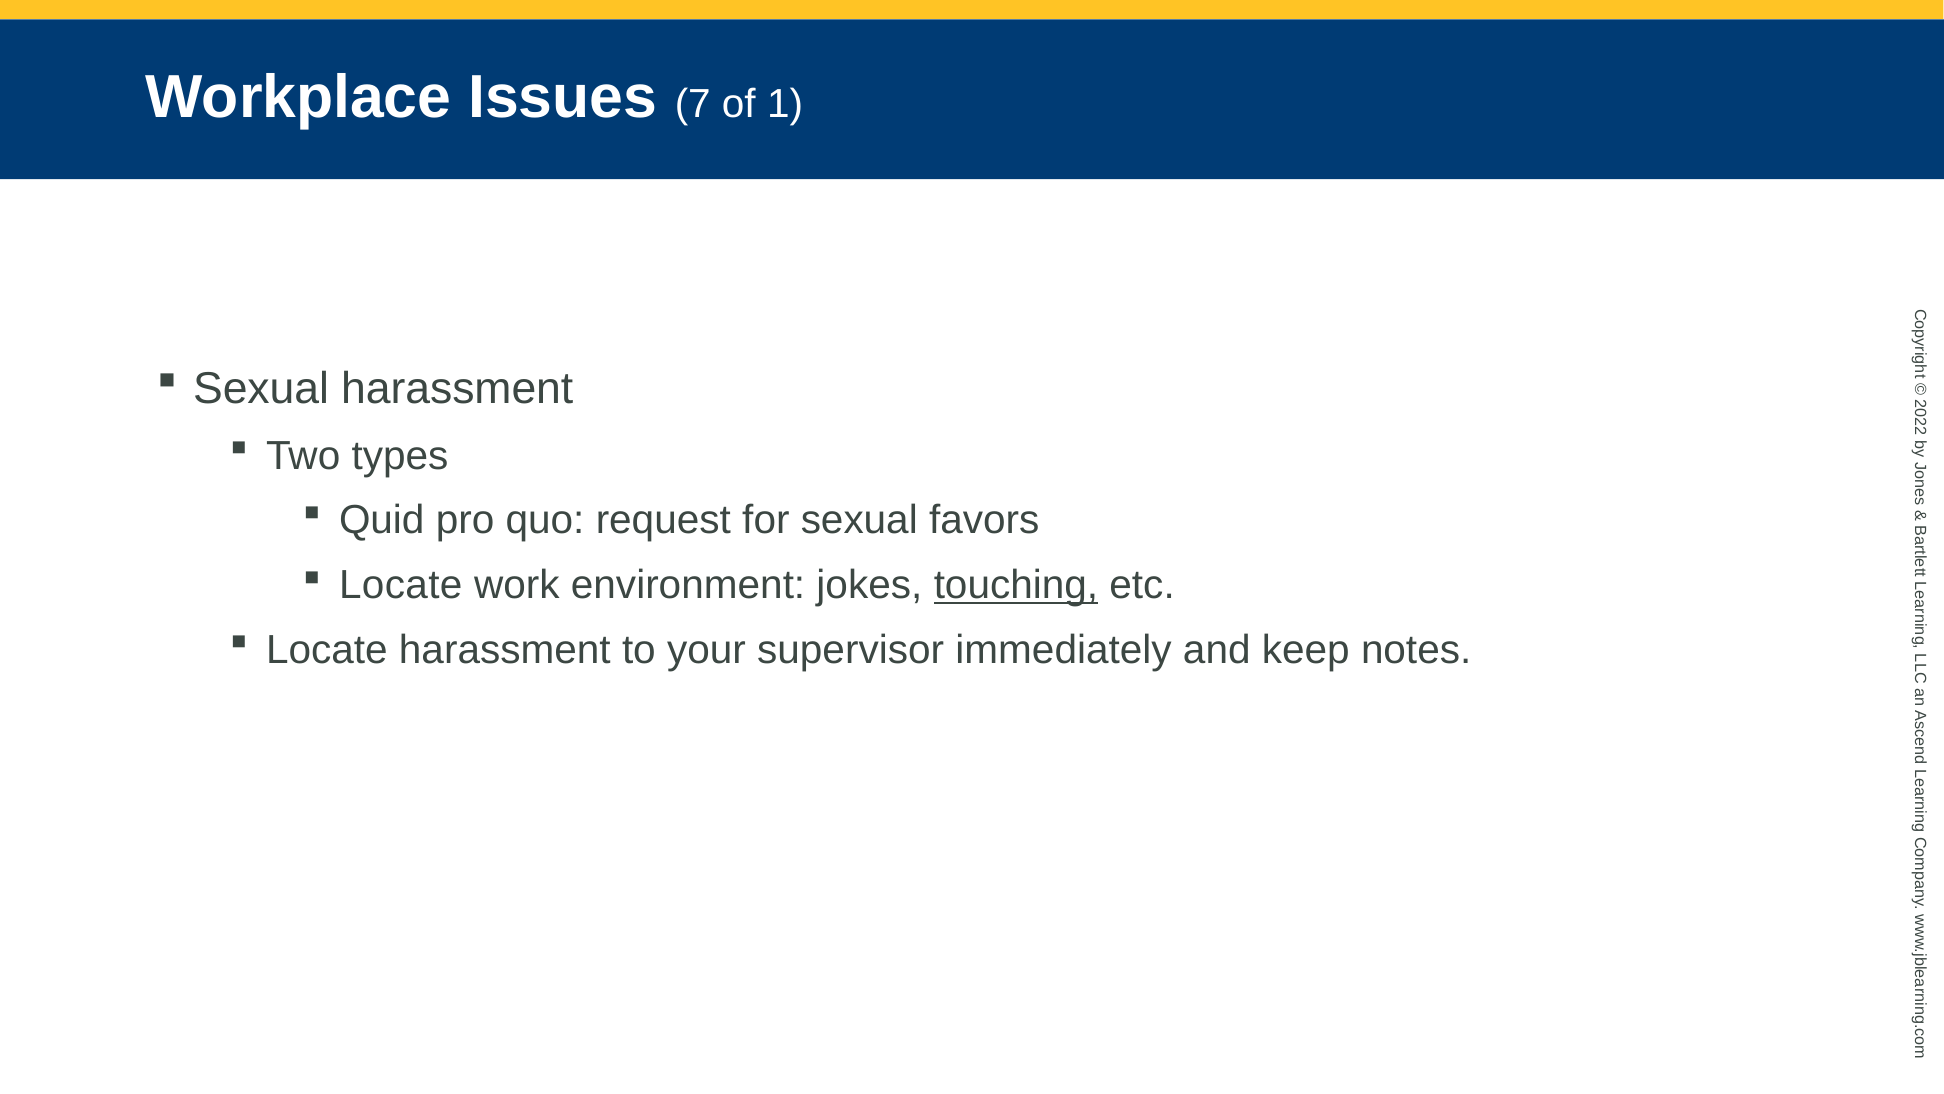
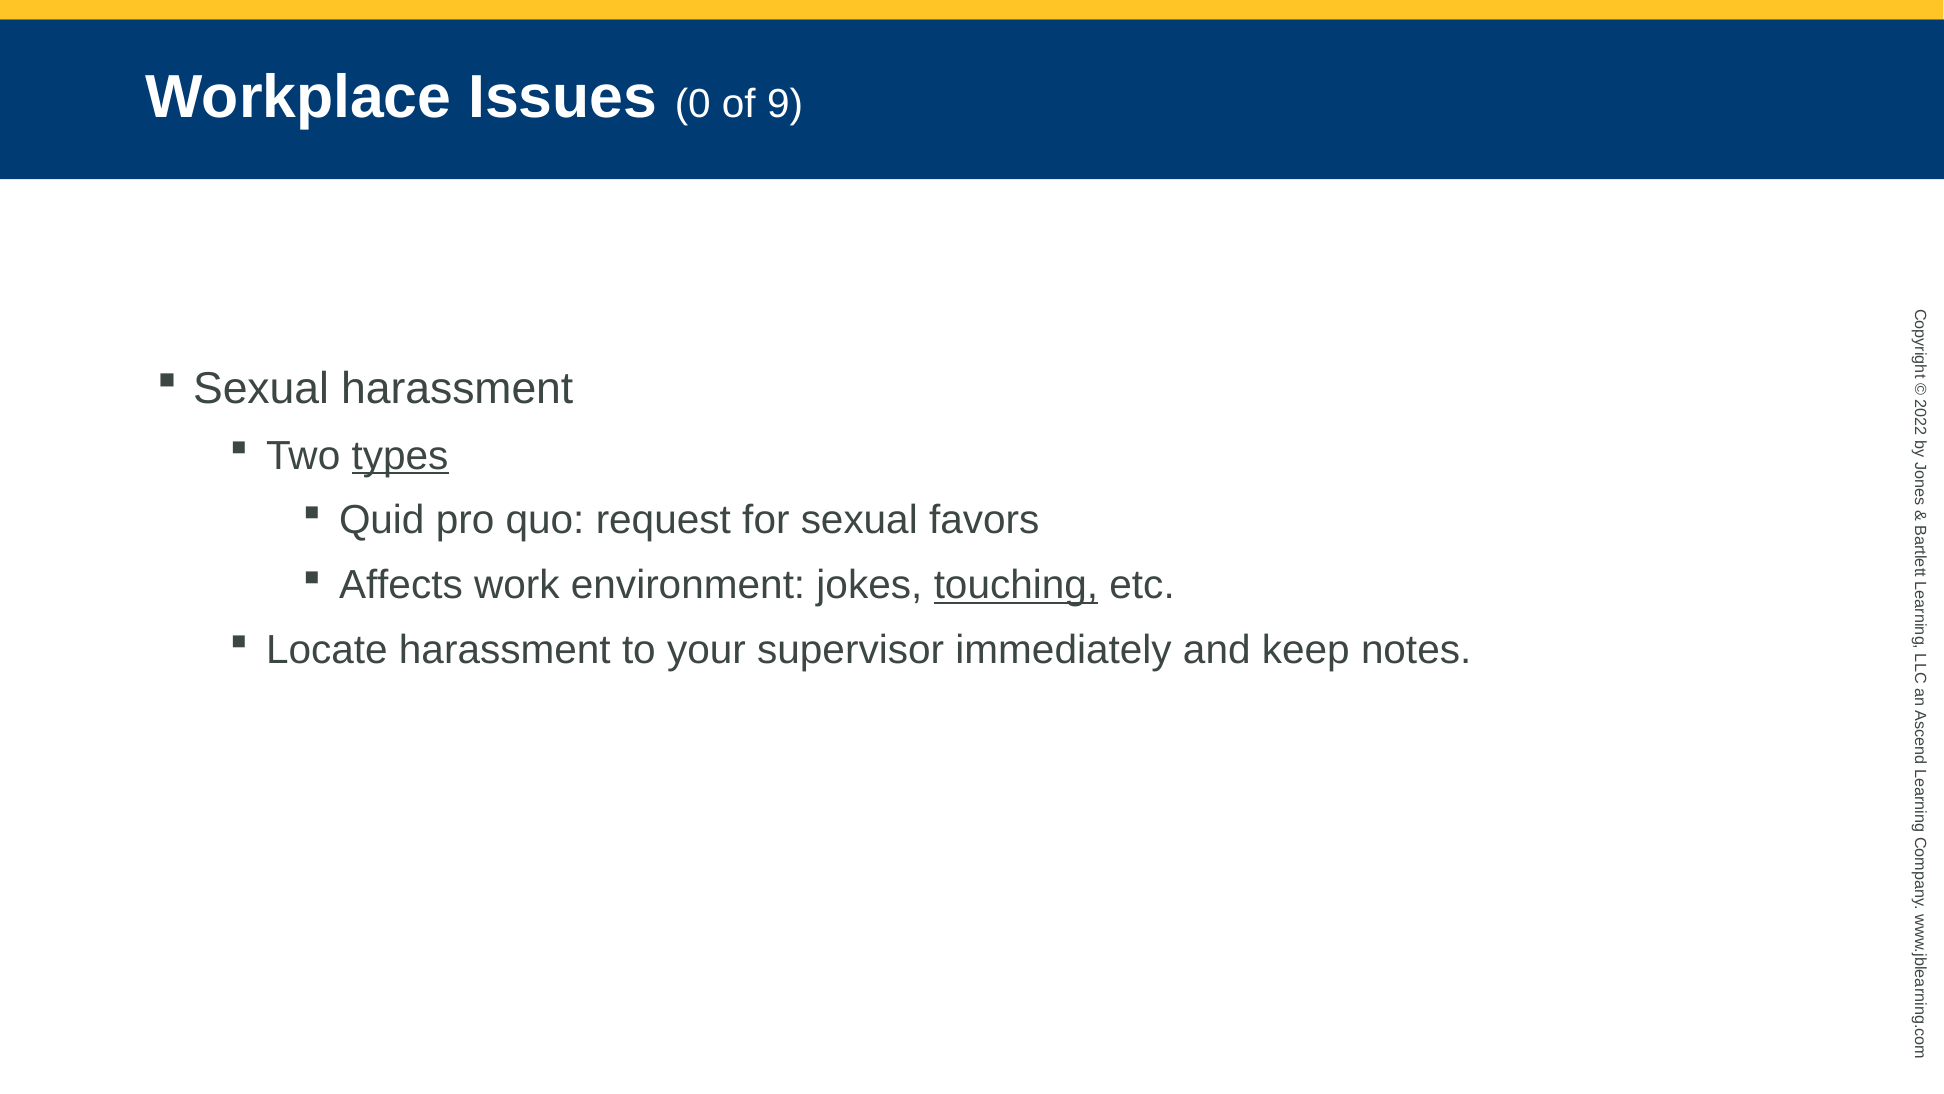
Issues 7: 7 -> 0
1: 1 -> 9
types underline: none -> present
Locate at (401, 585): Locate -> Affects
